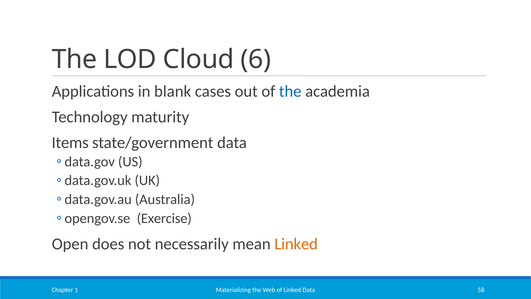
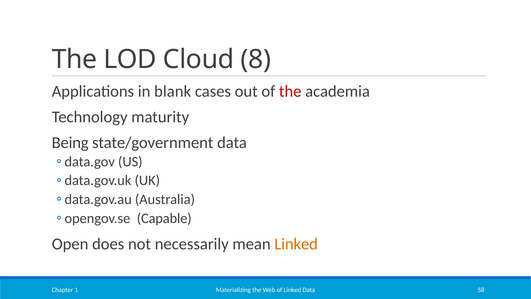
6: 6 -> 8
the at (290, 91) colour: blue -> red
Items: Items -> Being
Exercise: Exercise -> Capable
